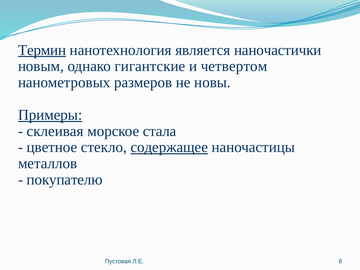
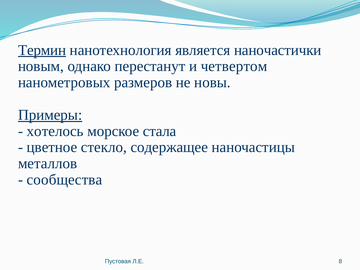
гигантские: гигантские -> перестанут
склеивая: склеивая -> хотелось
содержащее underline: present -> none
покупателю: покупателю -> сообщества
